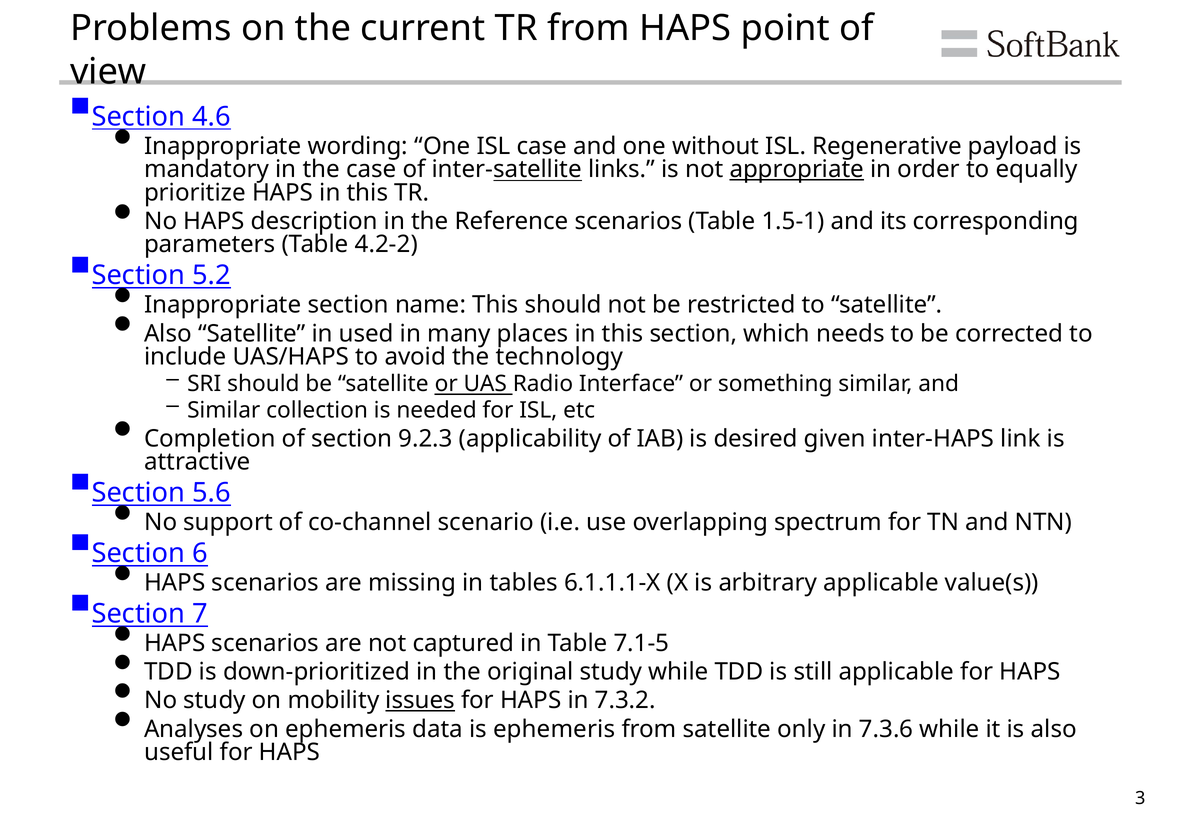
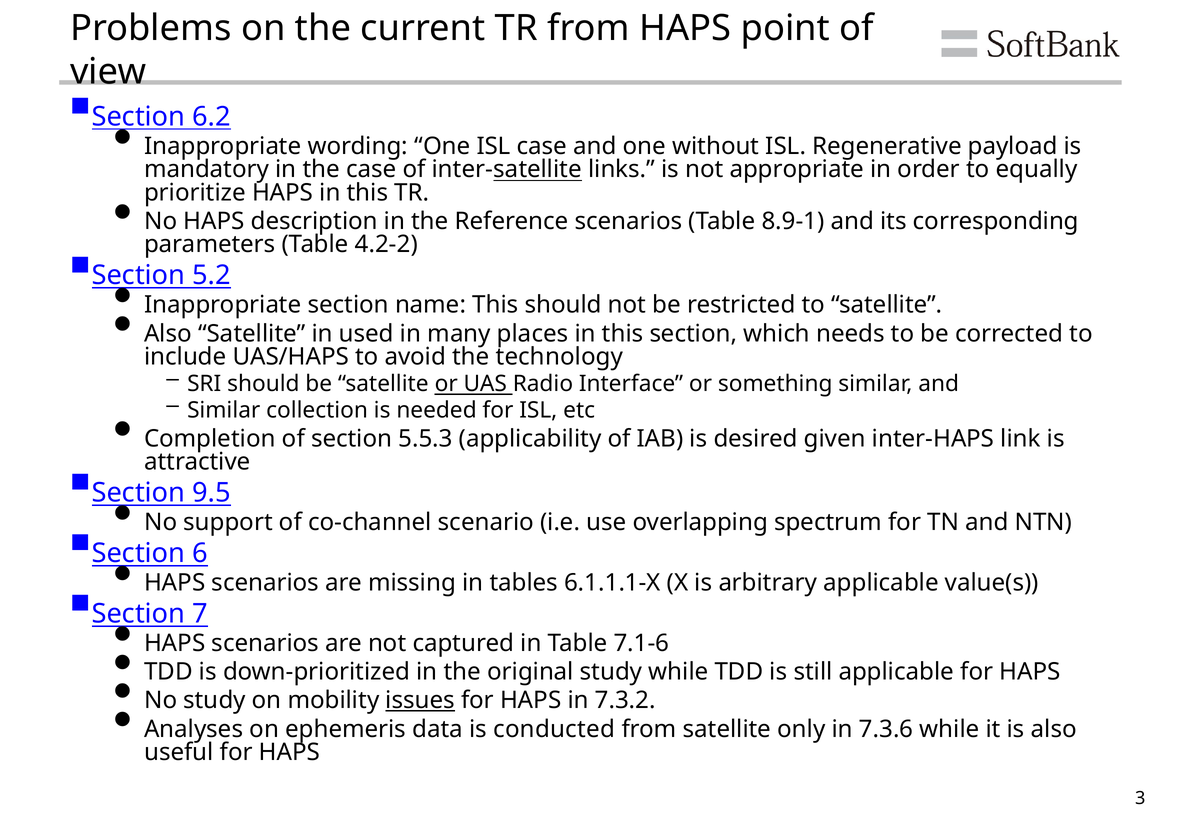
4.6: 4.6 -> 6.2
appropriate underline: present -> none
1.5-1: 1.5-1 -> 8.9-1
9.2.3: 9.2.3 -> 5.5.3
5.6: 5.6 -> 9.5
7.1-5: 7.1-5 -> 7.1-6
is ephemeris: ephemeris -> conducted
